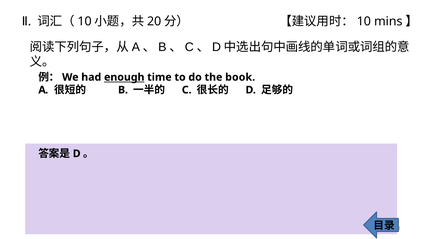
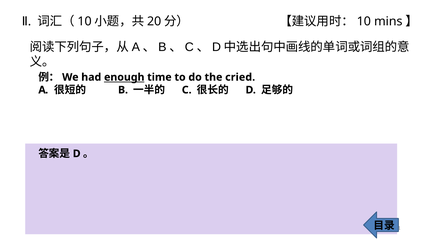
book: book -> cried
